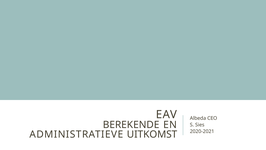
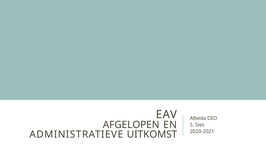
BEREKENDE: BEREKENDE -> AFGELOPEN
